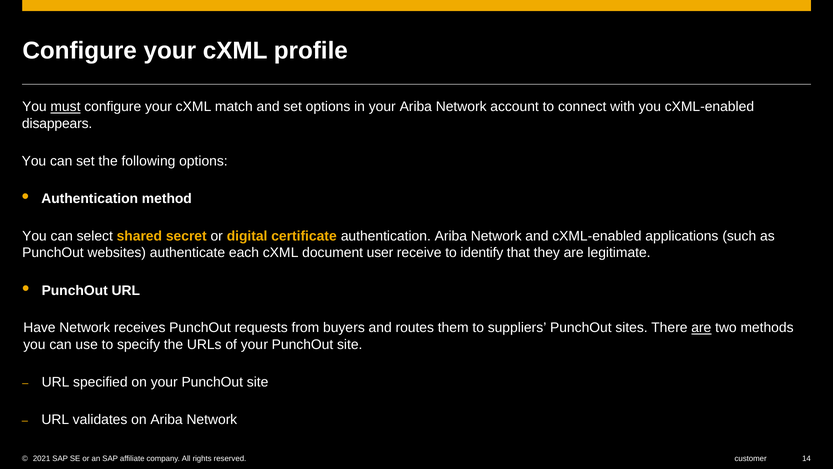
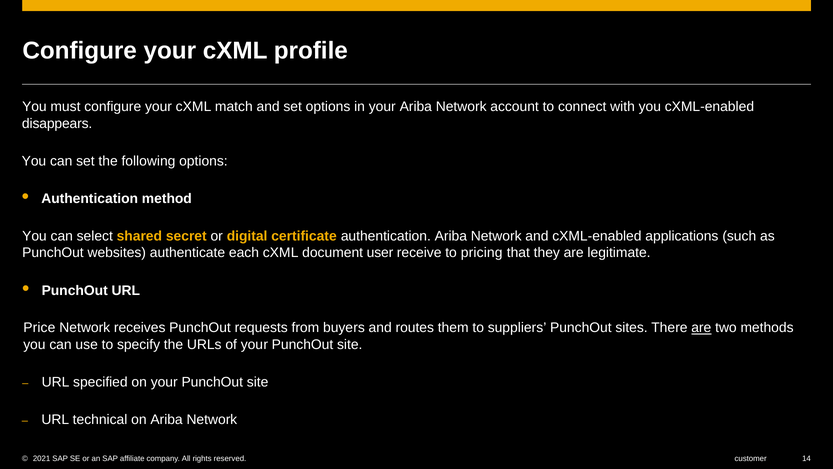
must underline: present -> none
identify: identify -> pricing
Have: Have -> Price
validates: validates -> technical
